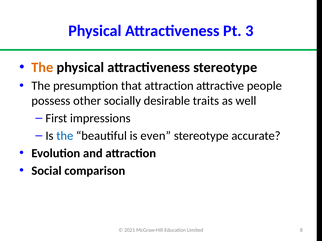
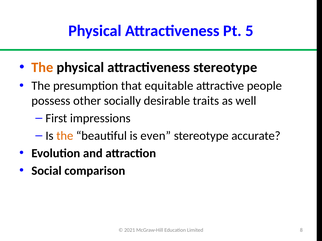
3: 3 -> 5
that attraction: attraction -> equitable
the at (65, 136) colour: blue -> orange
